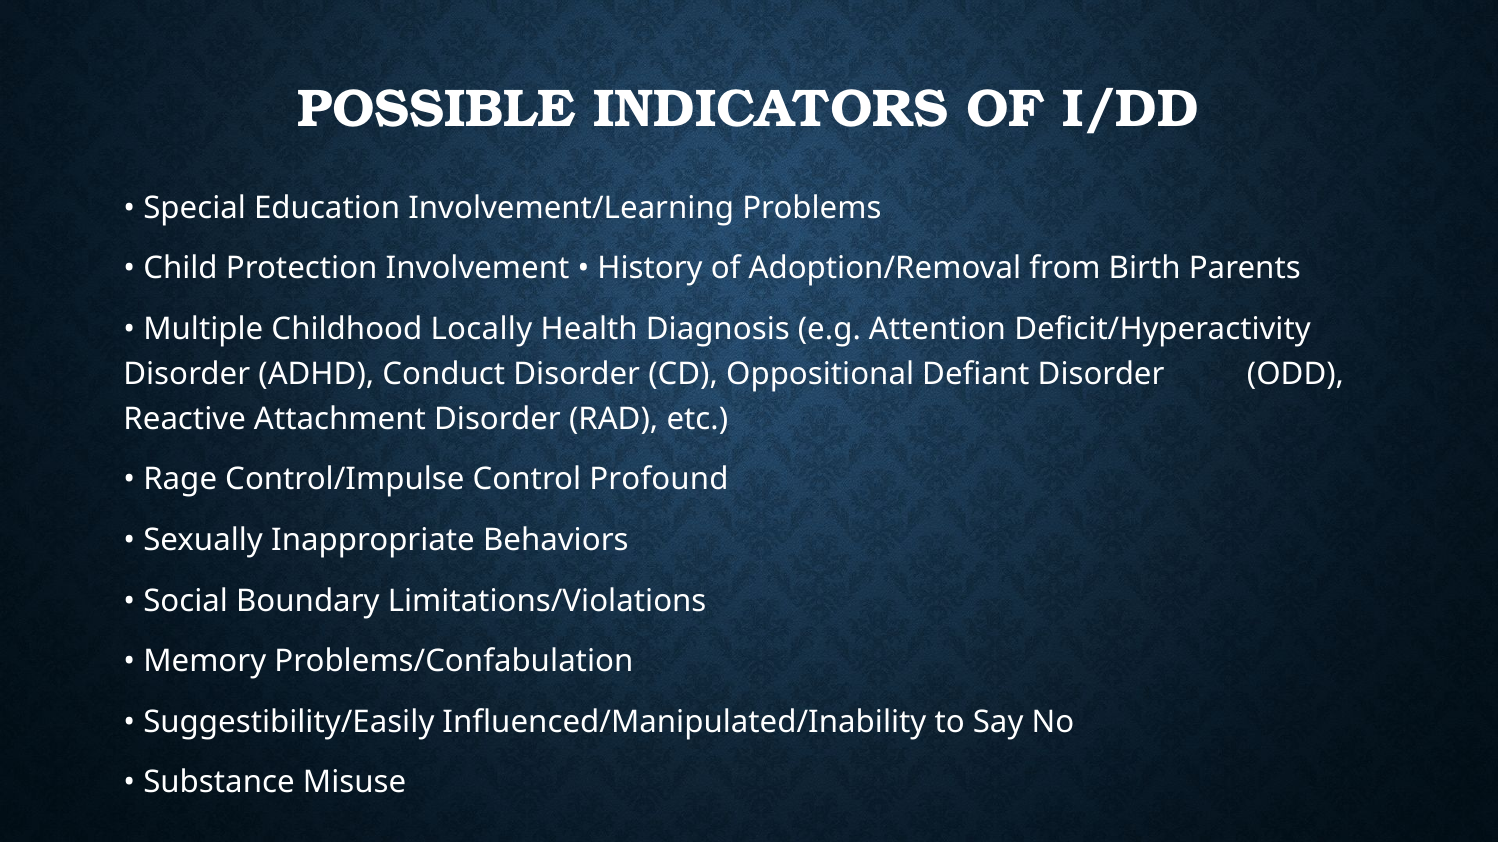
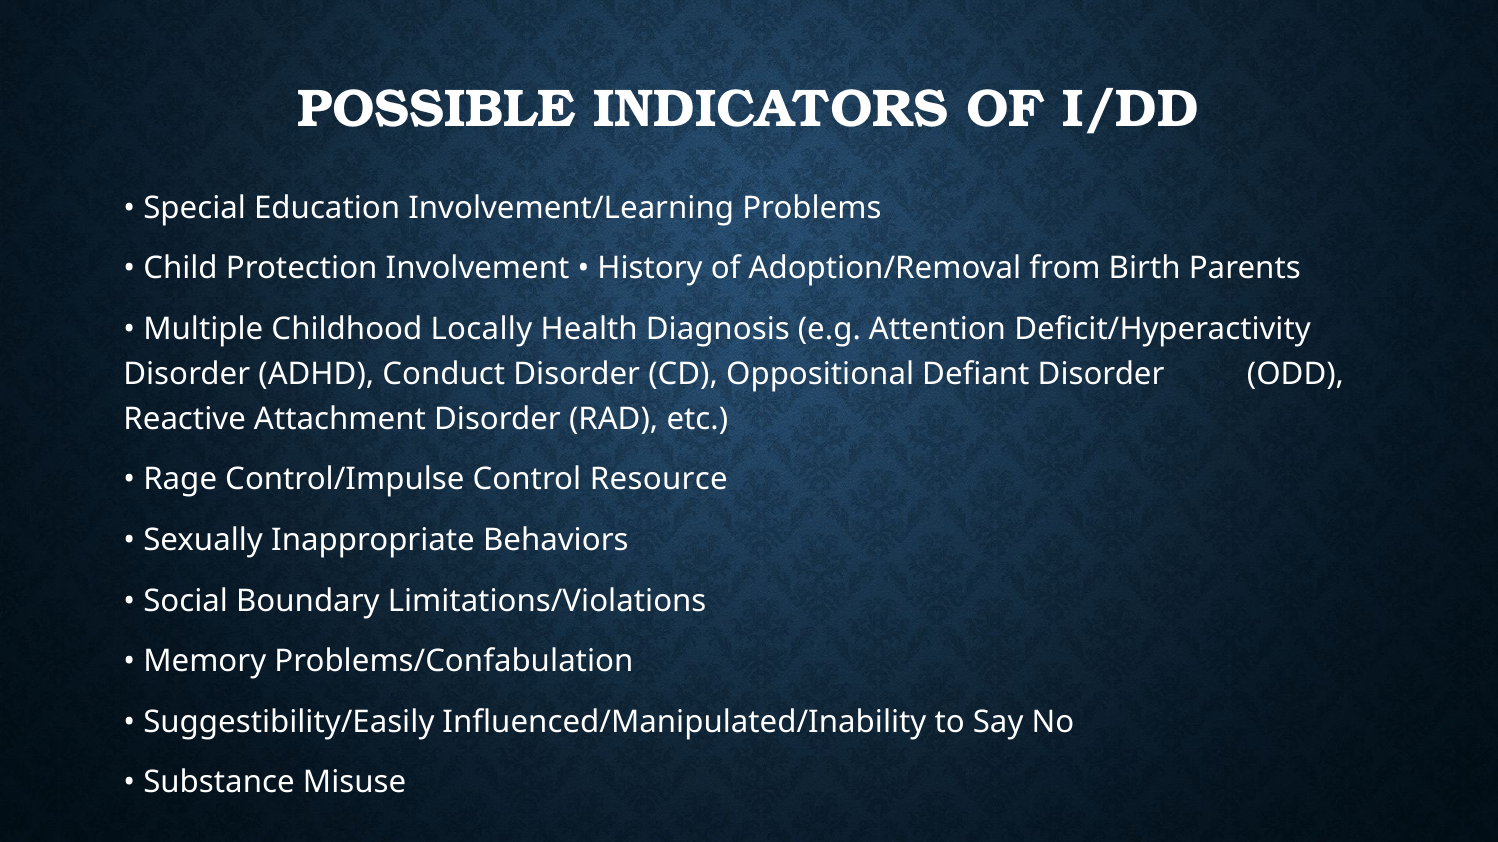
Profound: Profound -> Resource
